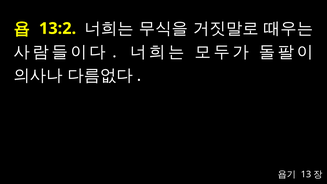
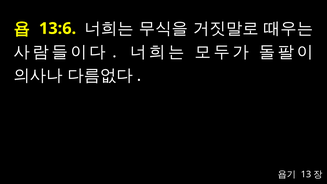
13:2: 13:2 -> 13:6
